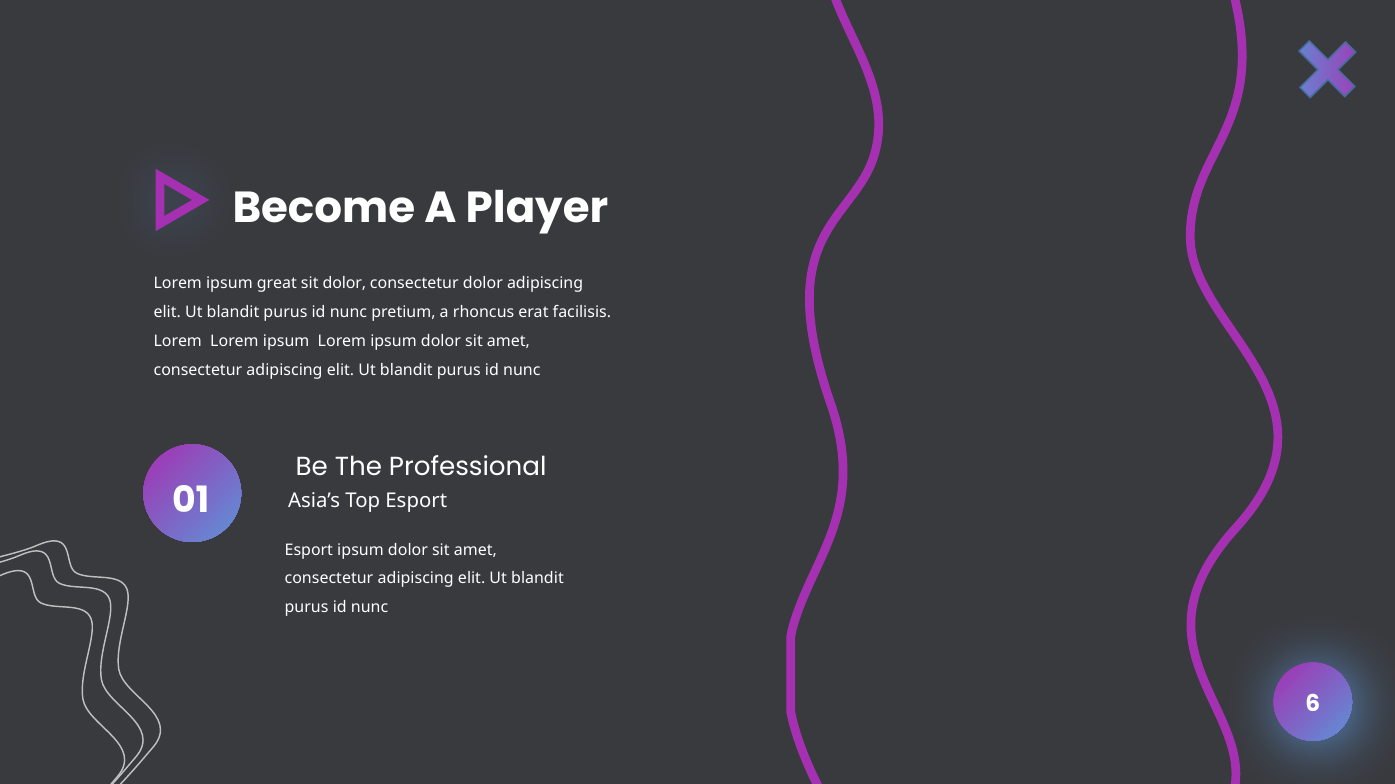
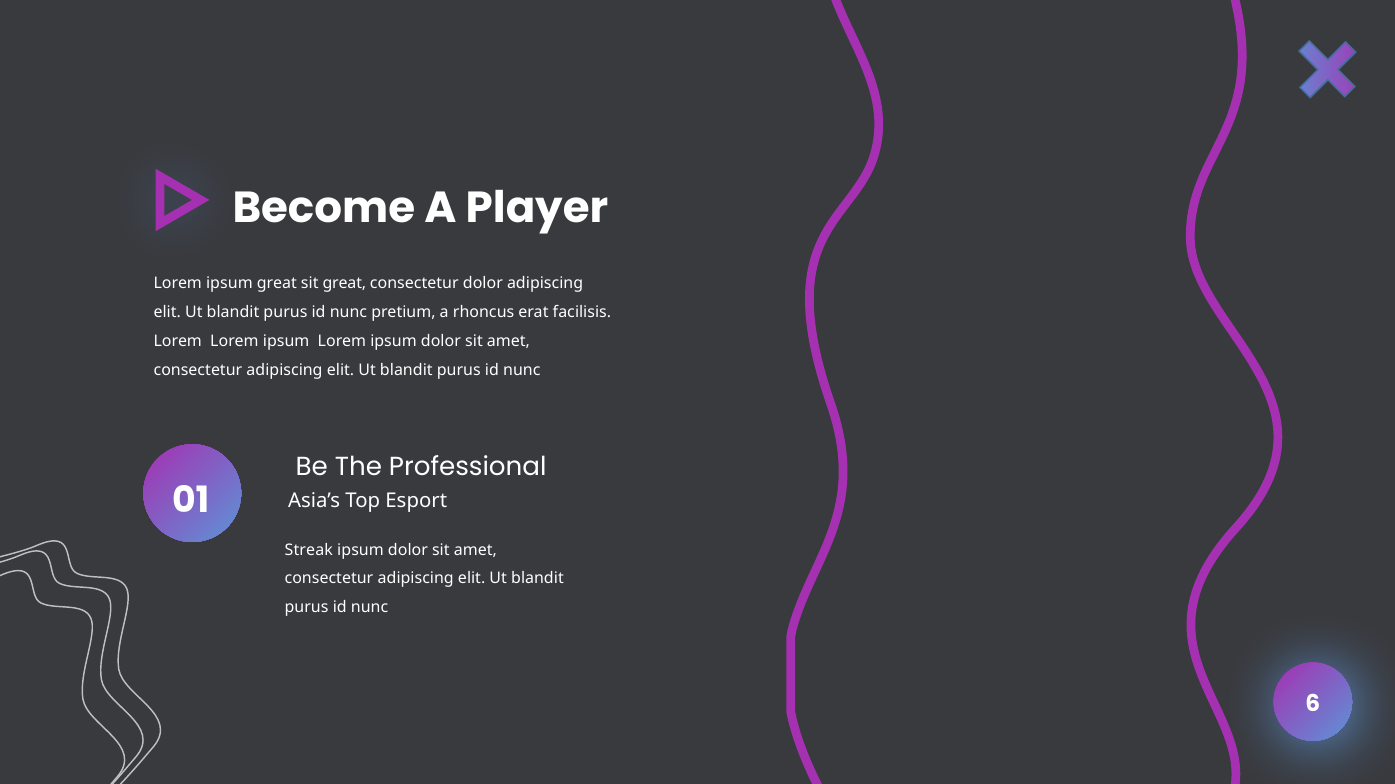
sit dolor: dolor -> great
Esport at (309, 550): Esport -> Streak
